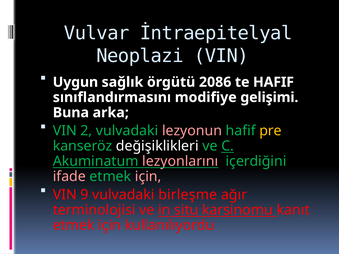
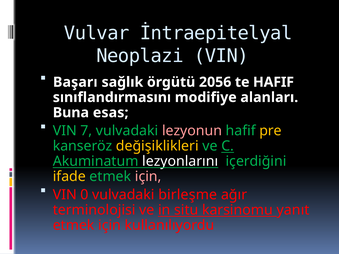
Uygun: Uygun -> Başarı
2086: 2086 -> 2056
gelişimi: gelişimi -> alanları
arka: arka -> esas
2: 2 -> 7
değişiklikleri colour: white -> yellow
lezyonlarını colour: pink -> white
ifade colour: pink -> yellow
9: 9 -> 0
kanıt: kanıt -> yanıt
